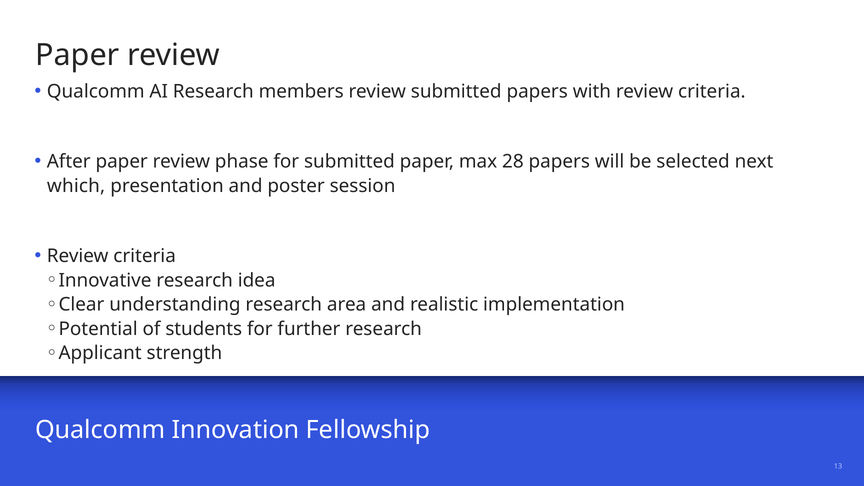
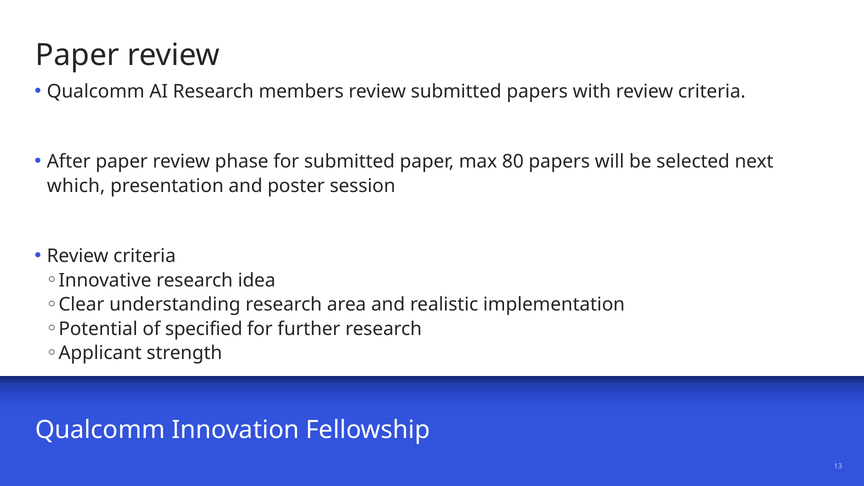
28: 28 -> 80
students: students -> specified
